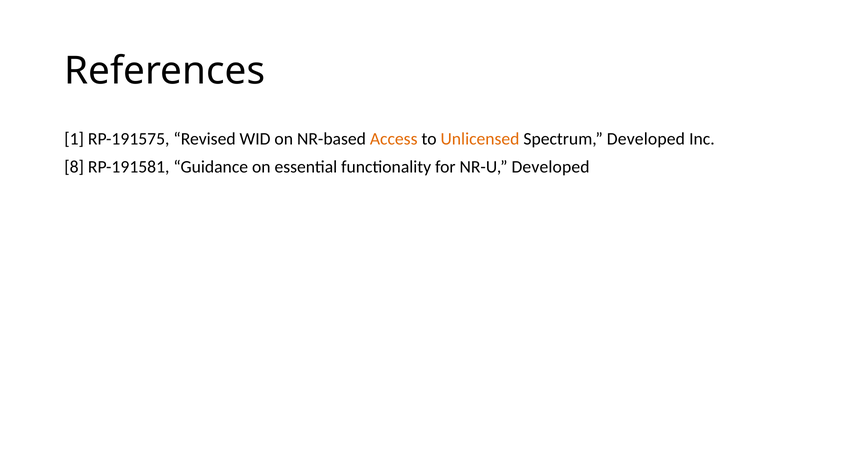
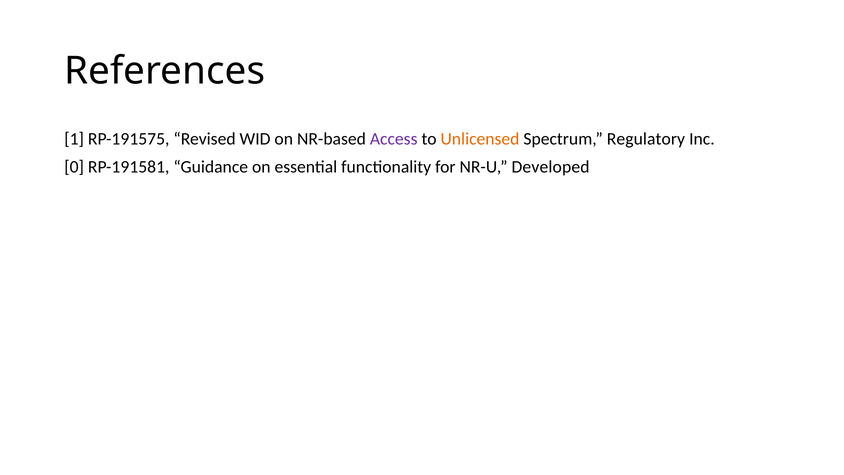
Access colour: orange -> purple
Spectrum Developed: Developed -> Regulatory
8: 8 -> 0
